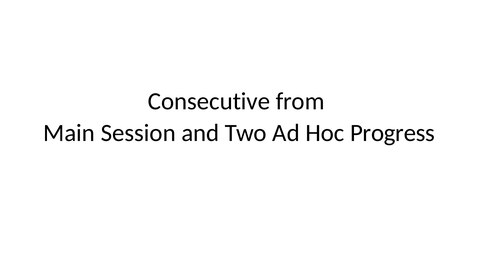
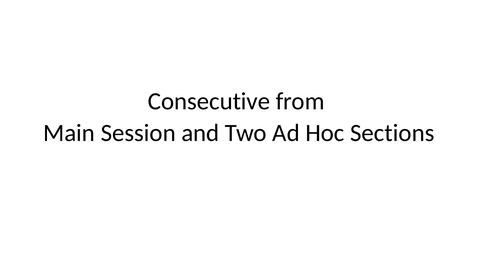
Progress: Progress -> Sections
